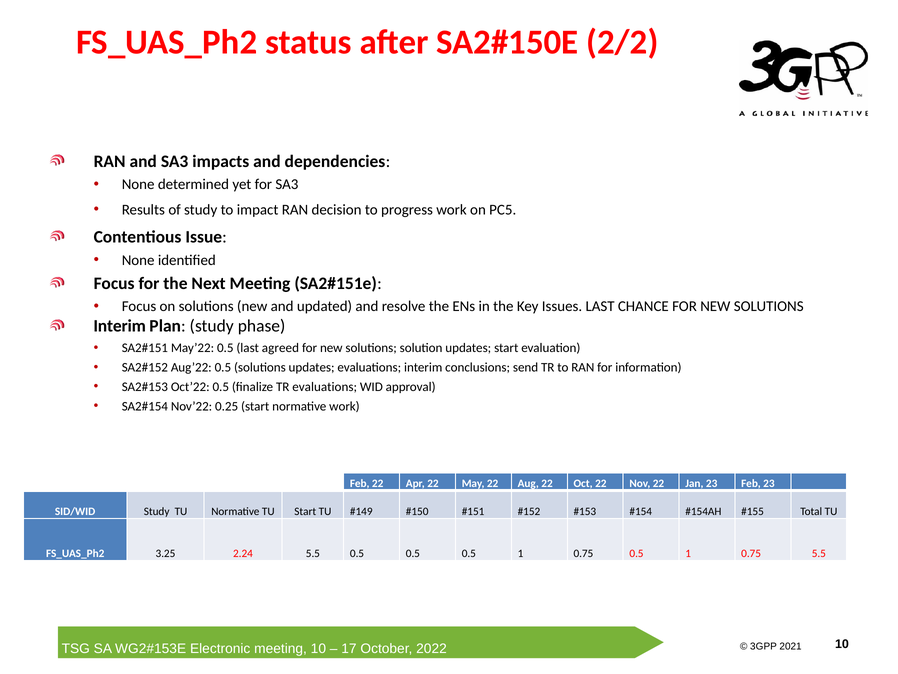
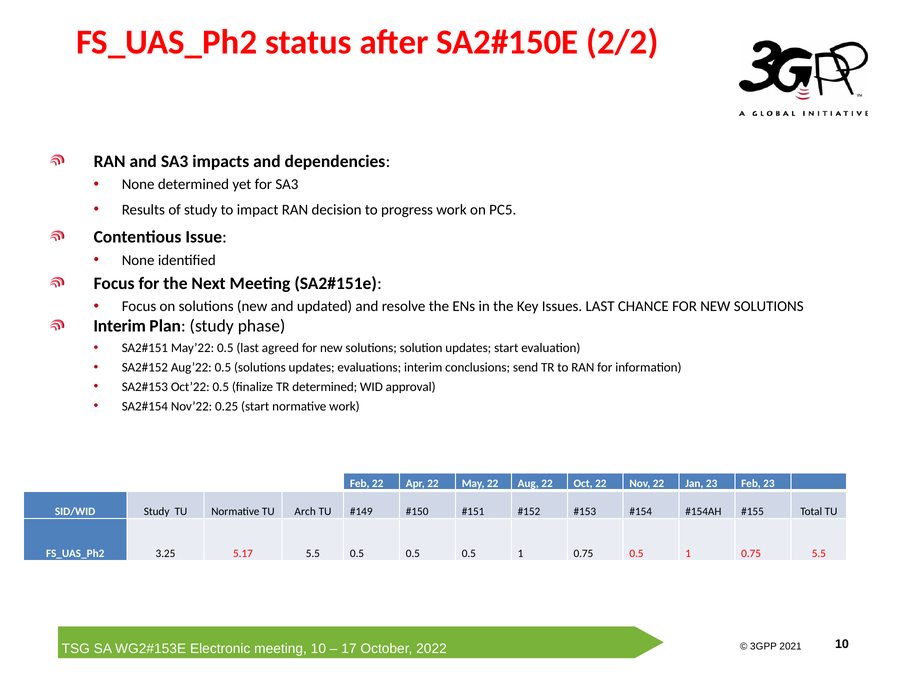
TR evaluations: evaluations -> determined
TU Start: Start -> Arch
2.24: 2.24 -> 5.17
